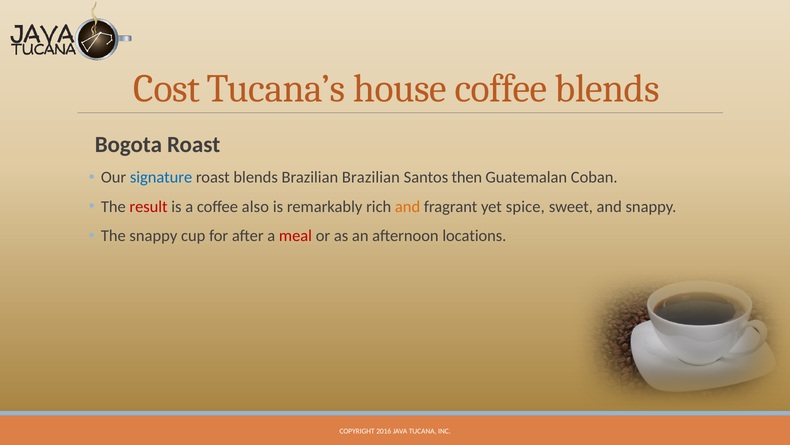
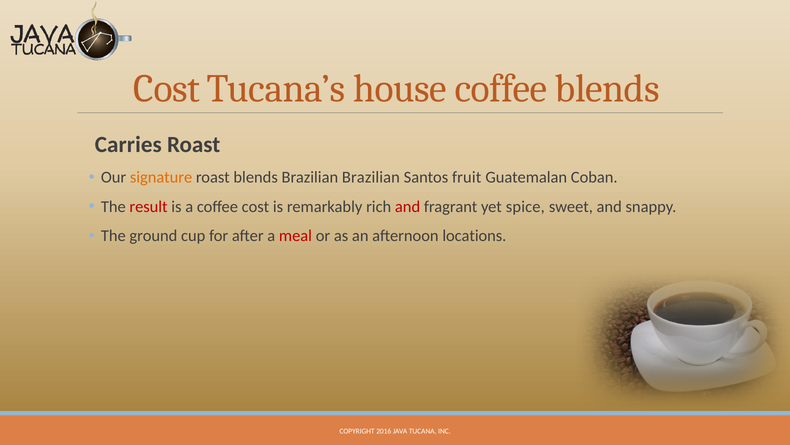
Bogota: Bogota -> Carries
signature colour: blue -> orange
then: then -> fruit
coffee also: also -> cost
and at (408, 206) colour: orange -> red
The snappy: snappy -> ground
